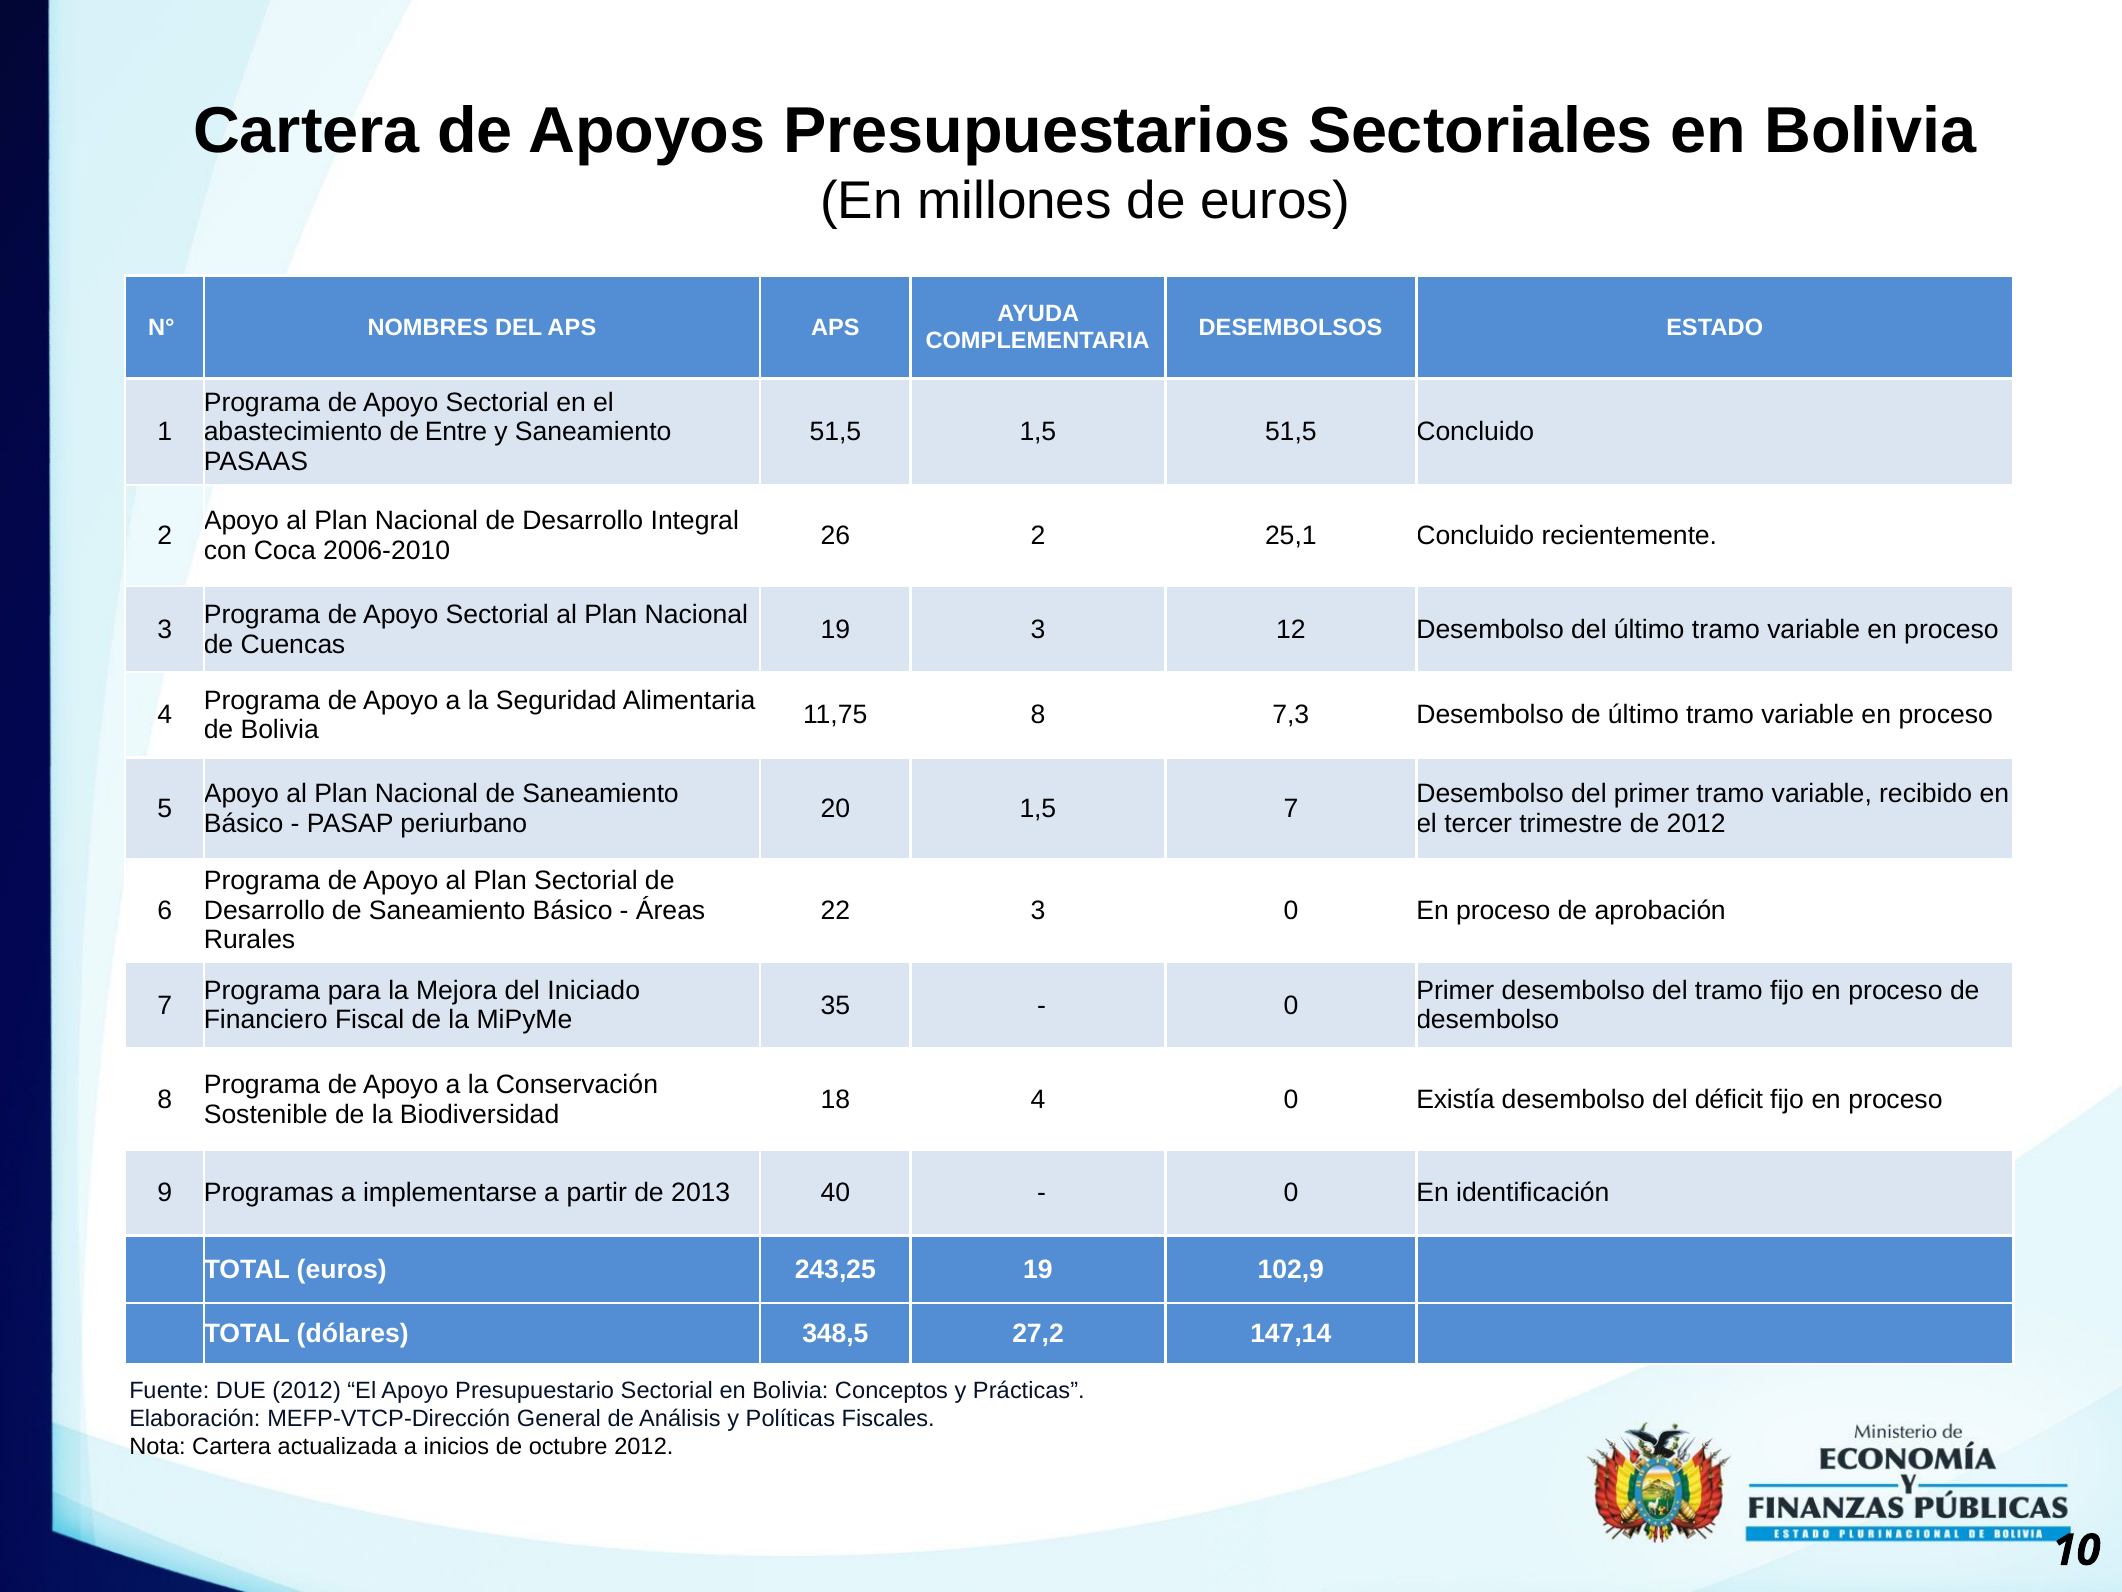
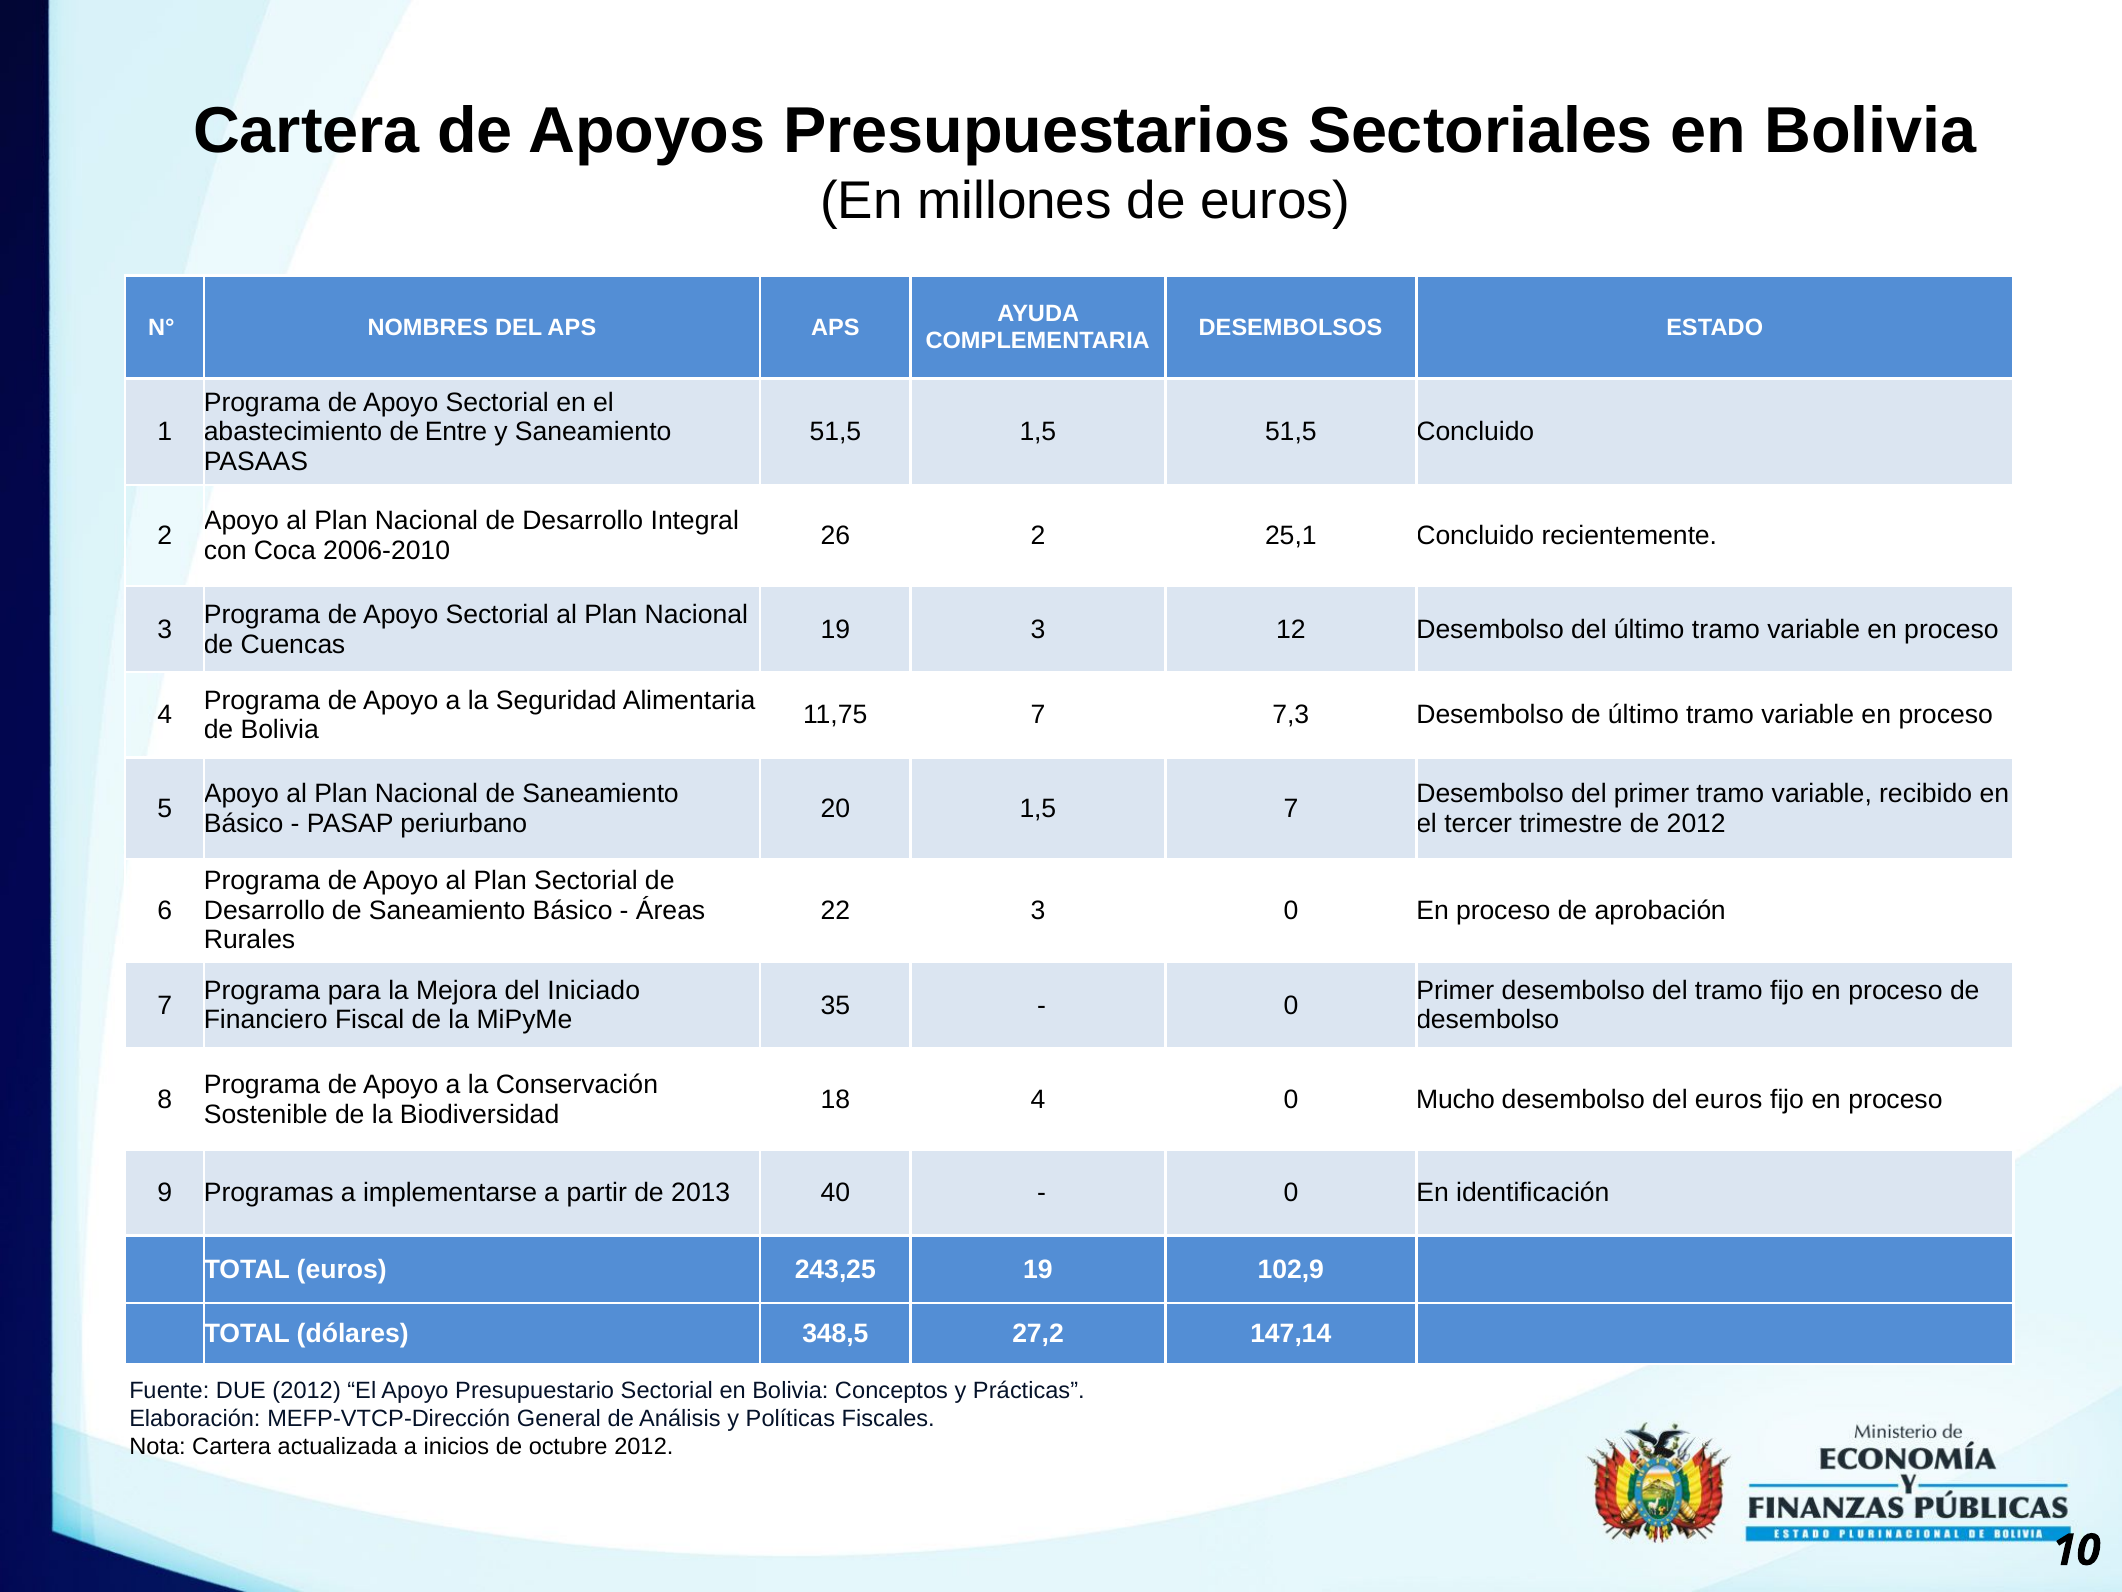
11,75 8: 8 -> 7
Existía: Existía -> Mucho
del déficit: déficit -> euros
